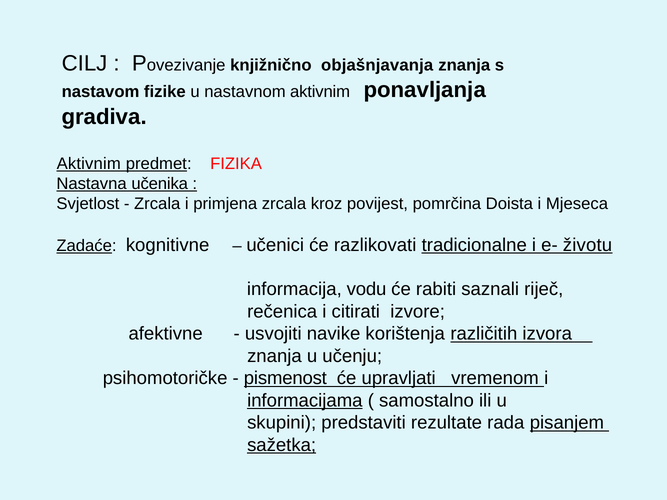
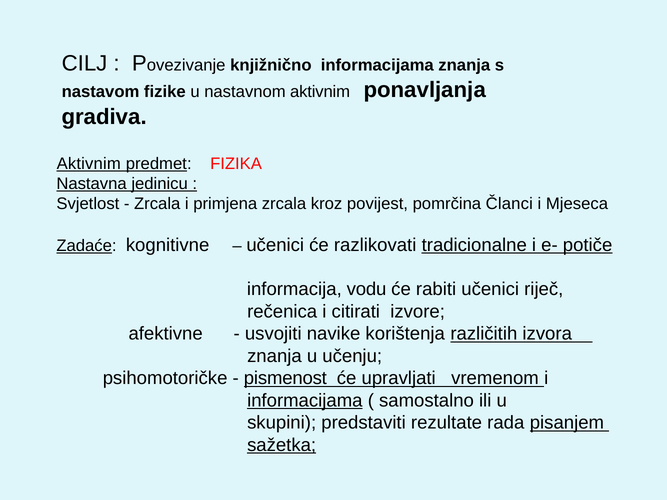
knjižnično objašnjavanja: objašnjavanja -> informacijama
učenika: učenika -> jedinicu
Doista: Doista -> Članci
životu: životu -> potiče
rabiti saznali: saznali -> učenici
